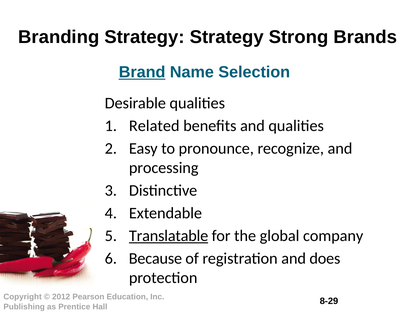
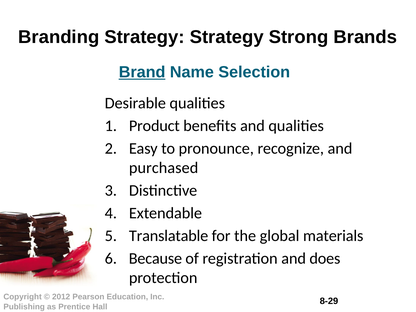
Related: Related -> Product
processing: processing -> purchased
Translatable underline: present -> none
company: company -> materials
